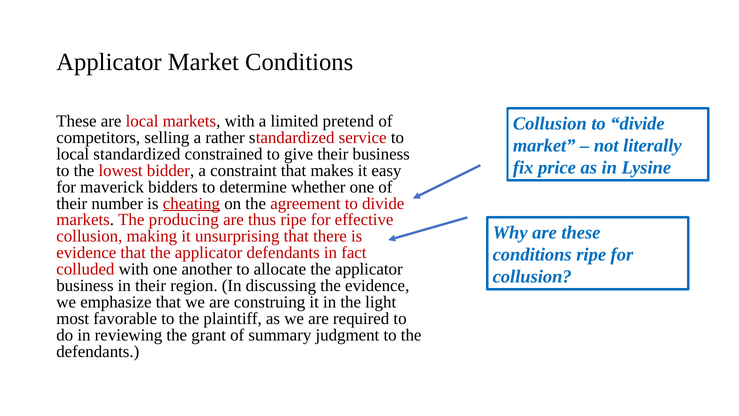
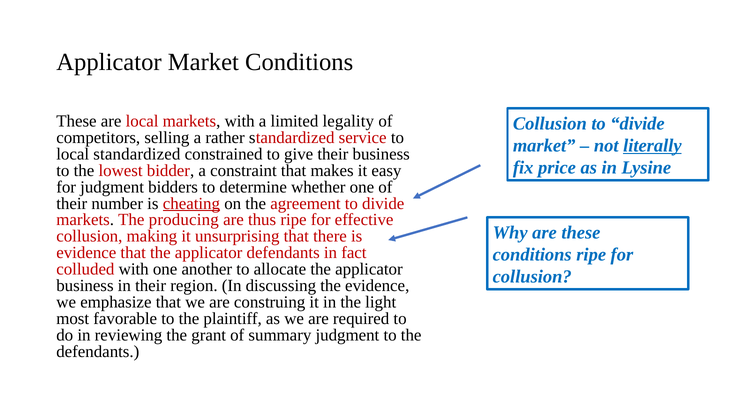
pretend: pretend -> legality
literally underline: none -> present
for maverick: maverick -> judgment
